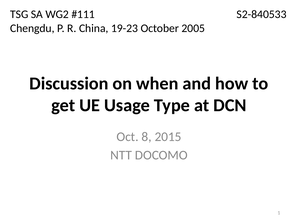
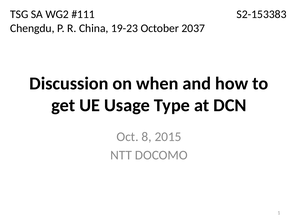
S2-840533: S2-840533 -> S2-153383
2005: 2005 -> 2037
